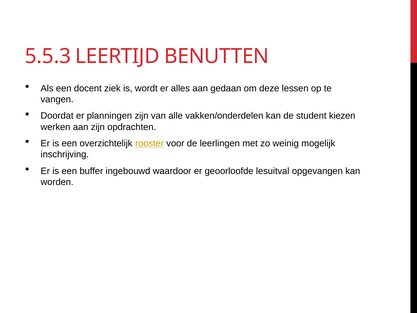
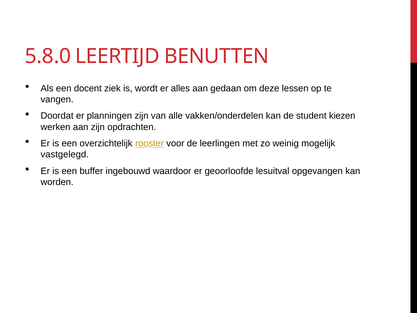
5.5.3: 5.5.3 -> 5.8.0
inschrijving: inschrijving -> vastgelegd
